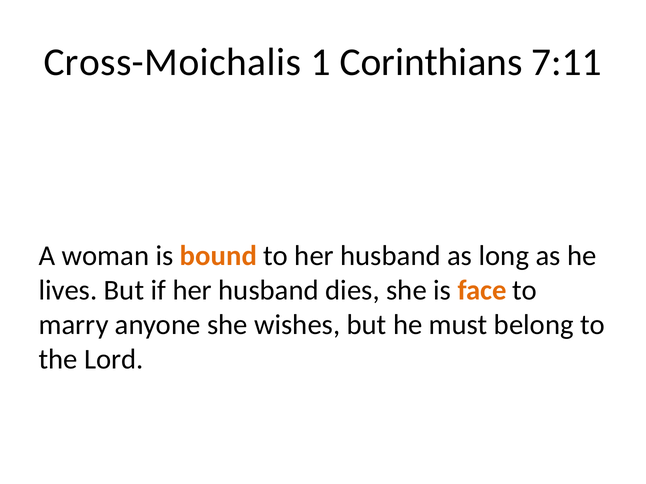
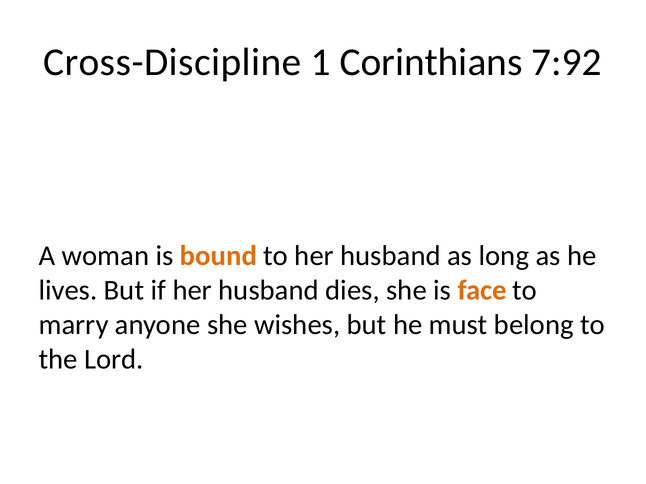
Cross-Moichalis: Cross-Moichalis -> Cross-Discipline
7:11: 7:11 -> 7:92
